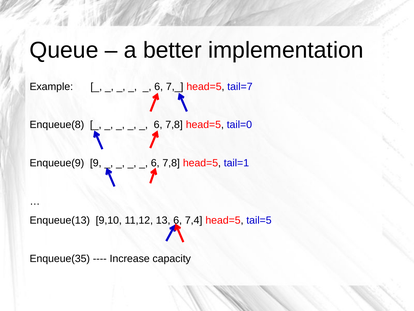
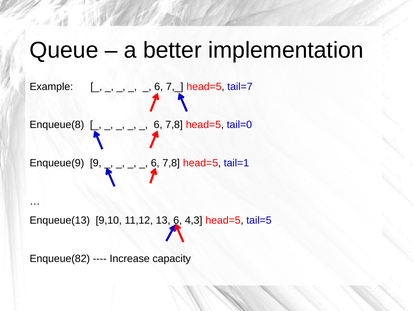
7,4: 7,4 -> 4,3
Enqueue(35: Enqueue(35 -> Enqueue(82
